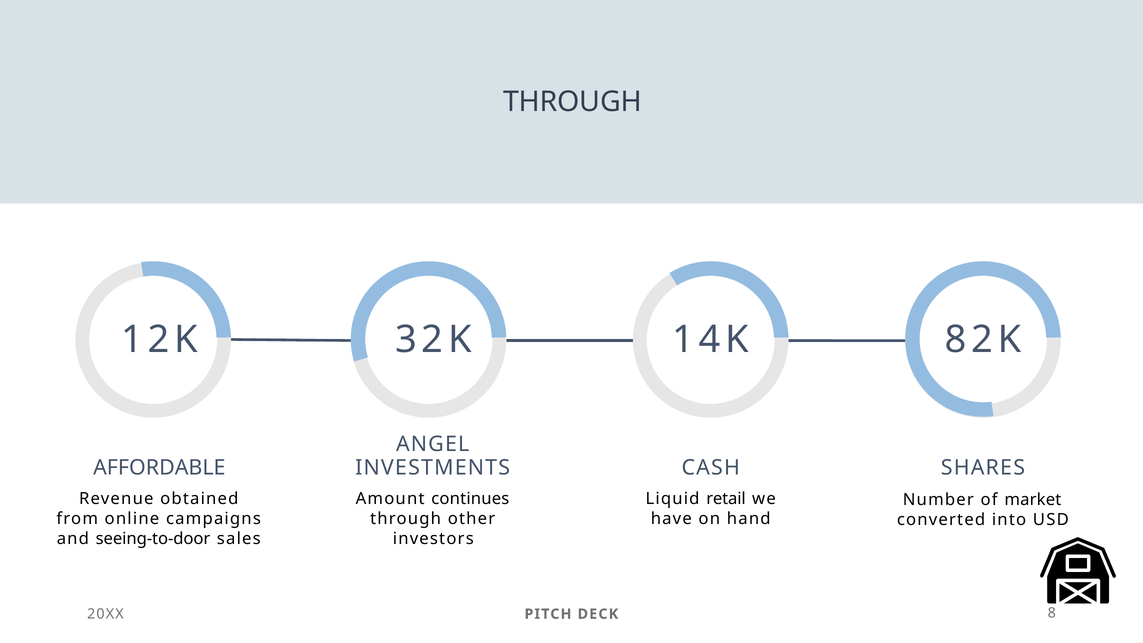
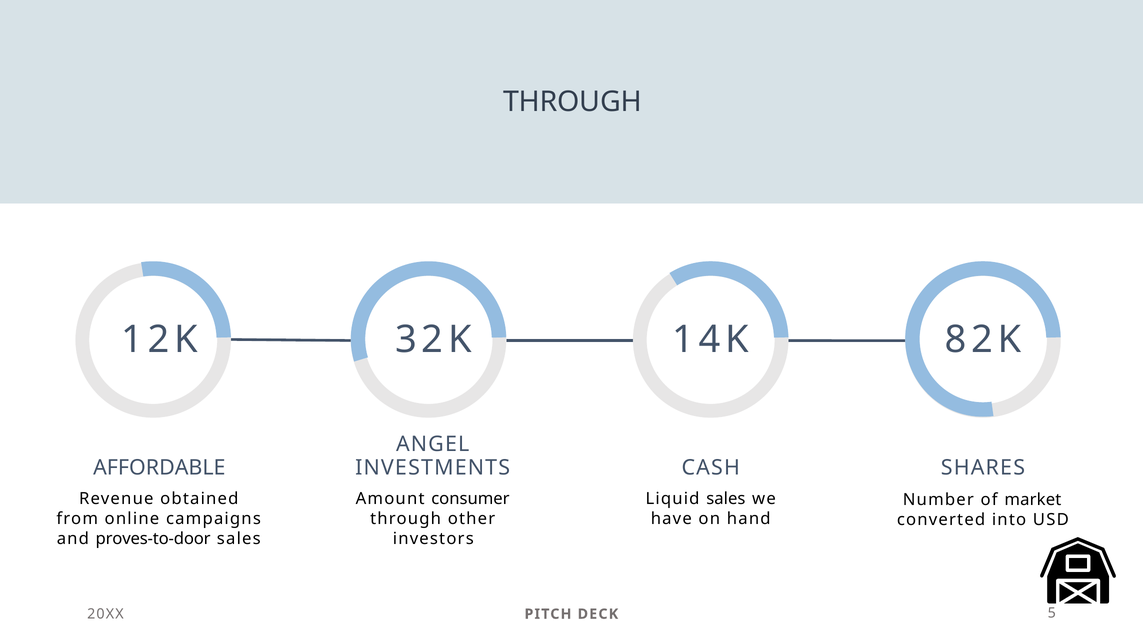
continues: continues -> consumer
Liquid retail: retail -> sales
seeing-to-door: seeing-to-door -> proves-to-door
8: 8 -> 5
